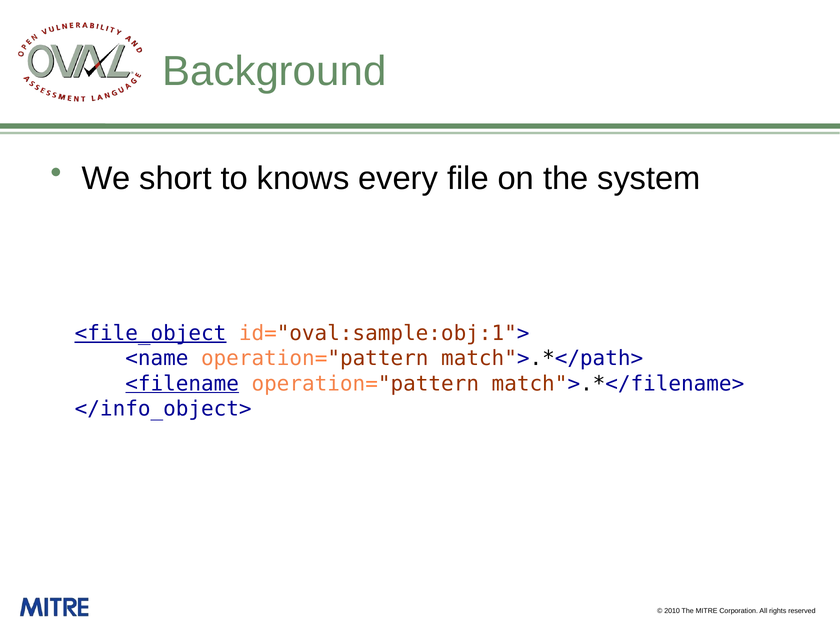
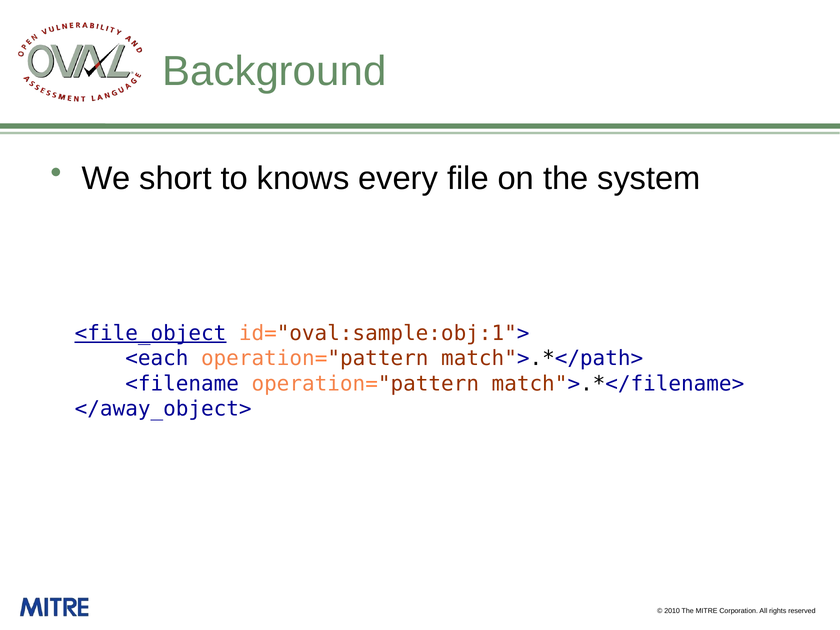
<name: <name -> <each
<filename underline: present -> none
</info_object>: </info_object> -> </away_object>
